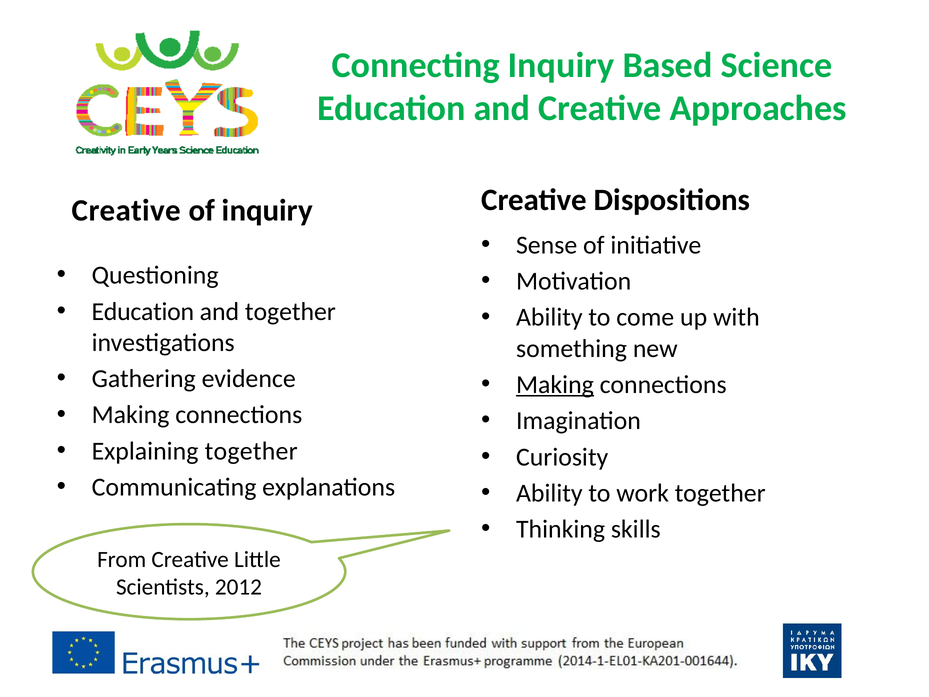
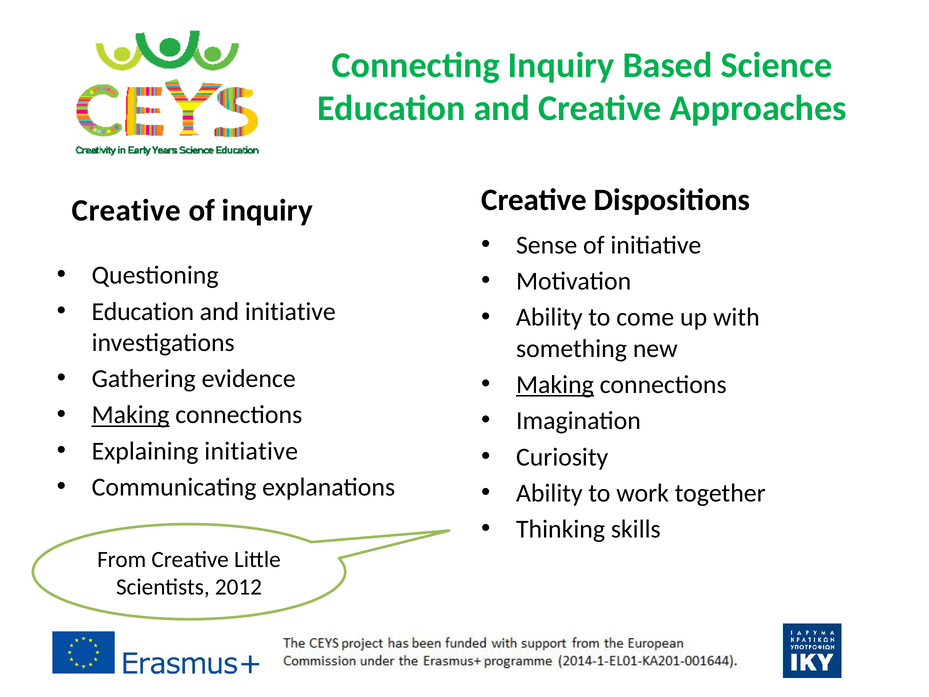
and together: together -> initiative
Making at (131, 415) underline: none -> present
Explaining together: together -> initiative
